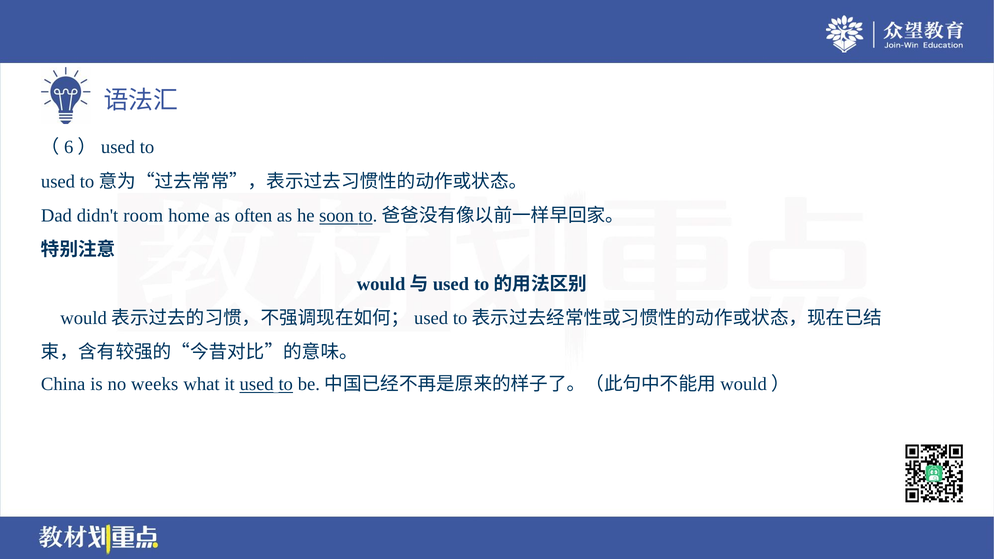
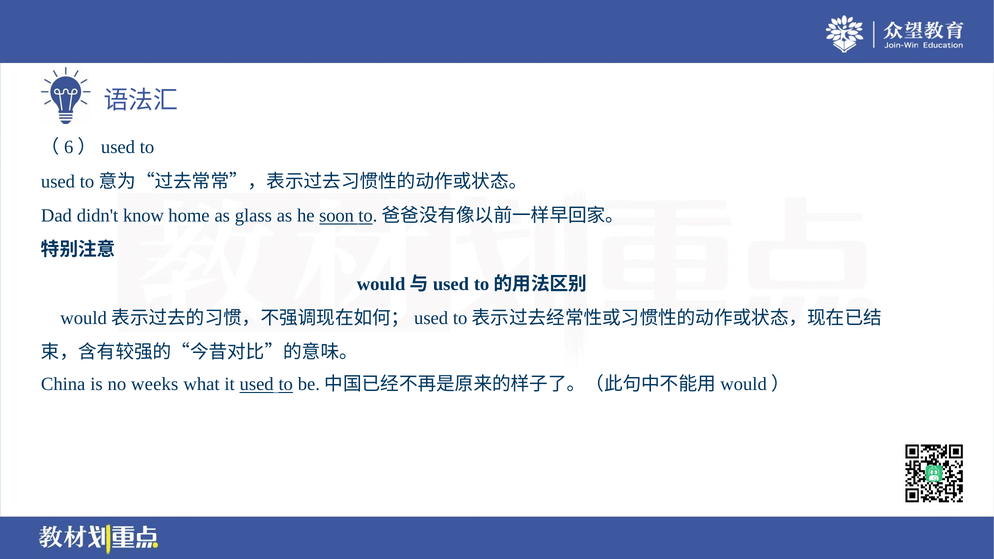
room: room -> know
often: often -> glass
